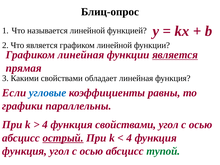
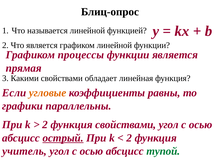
Графиком линейная: линейная -> процессы
является at (175, 55) underline: present -> none
угловые colour: blue -> orange
4 at (45, 125): 4 -> 2
4 at (129, 138): 4 -> 2
функция at (25, 151): функция -> учитель
